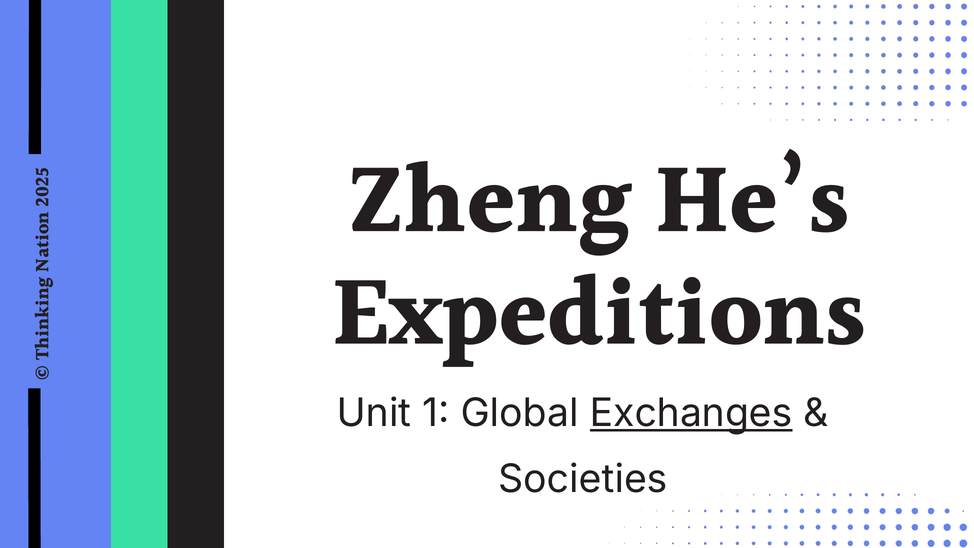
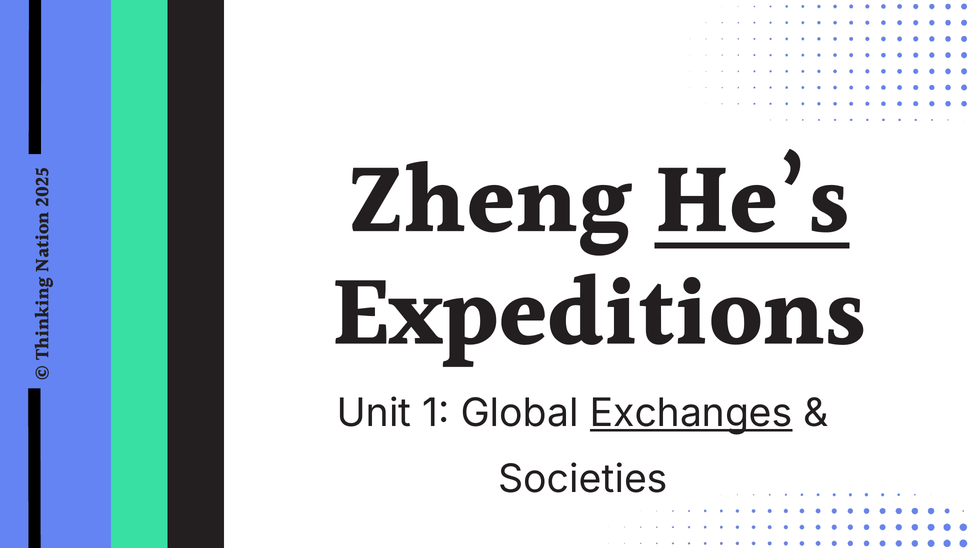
He’s underline: none -> present
